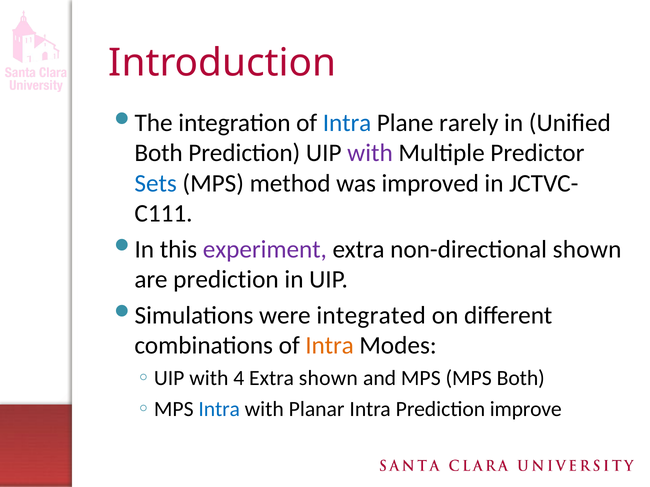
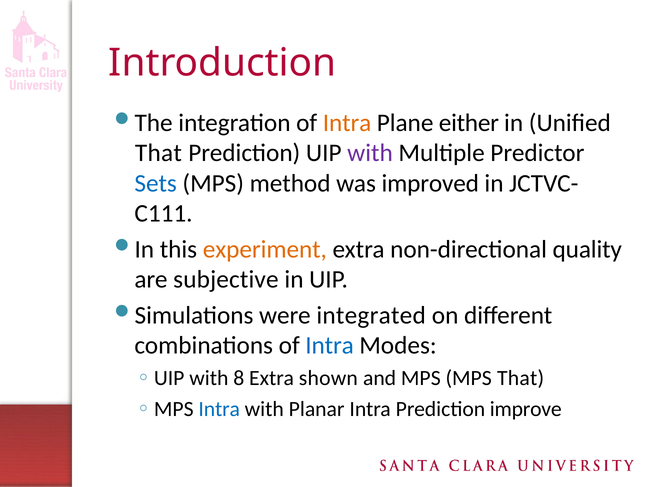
Intra at (347, 123) colour: blue -> orange
rarely: rarely -> either
Both at (159, 153): Both -> That
experiment colour: purple -> orange
non-directional shown: shown -> quality
are prediction: prediction -> subjective
Intra at (330, 346) colour: orange -> blue
4: 4 -> 8
MPS Both: Both -> That
